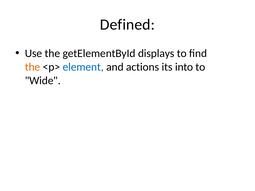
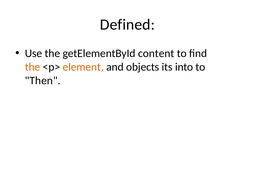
displays: displays -> content
element colour: blue -> orange
actions: actions -> objects
Wide: Wide -> Then
